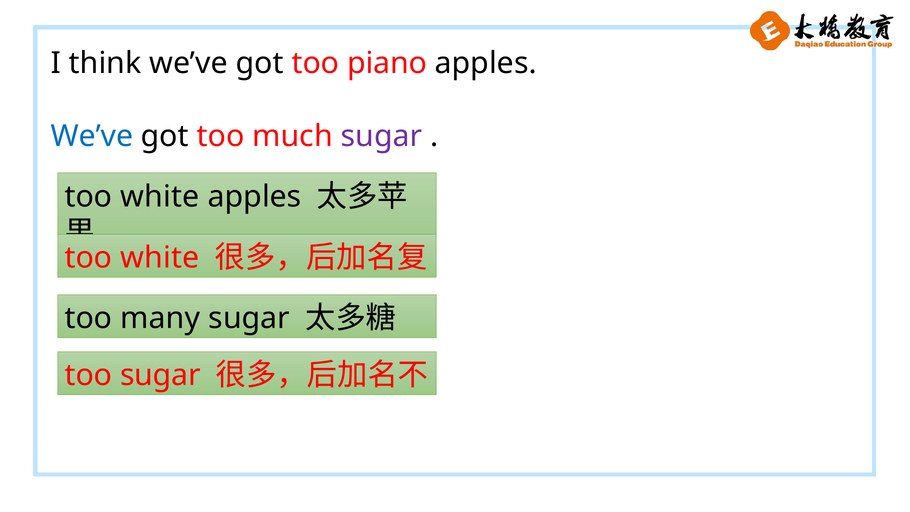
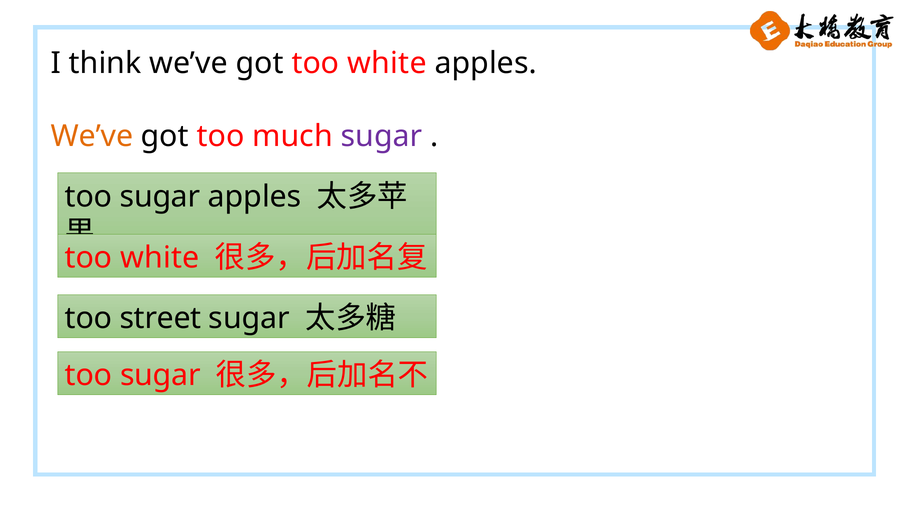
got too piano: piano -> white
We’ve at (92, 136) colour: blue -> orange
white at (160, 197): white -> sugar
many: many -> street
